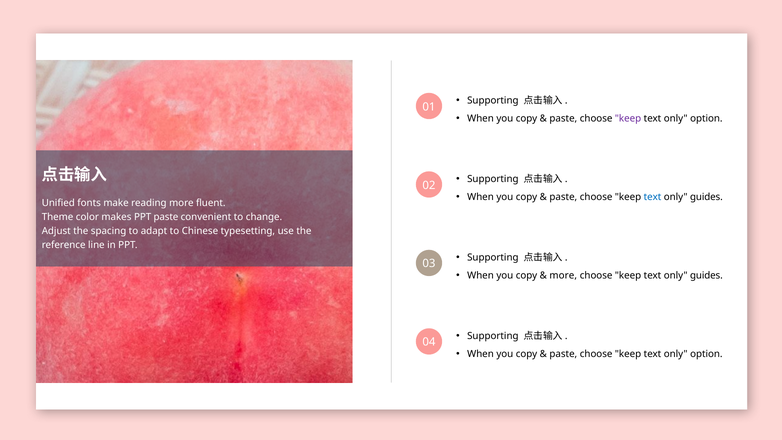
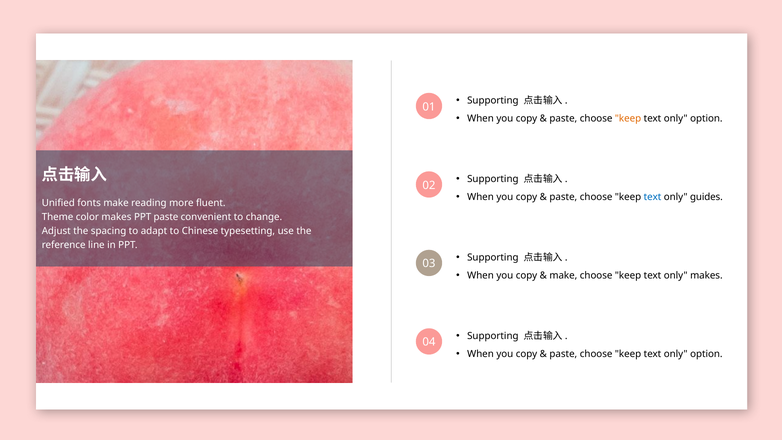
keep at (628, 118) colour: purple -> orange
more at (563, 275): more -> make
guides at (706, 275): guides -> makes
